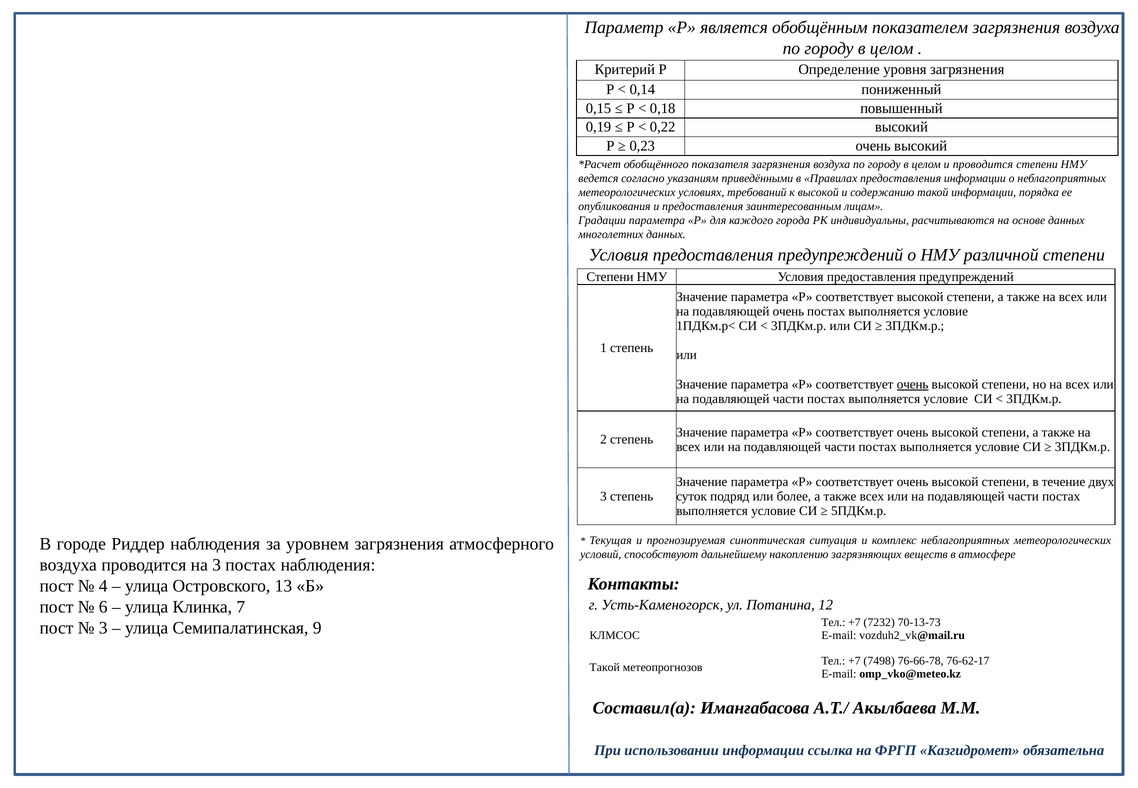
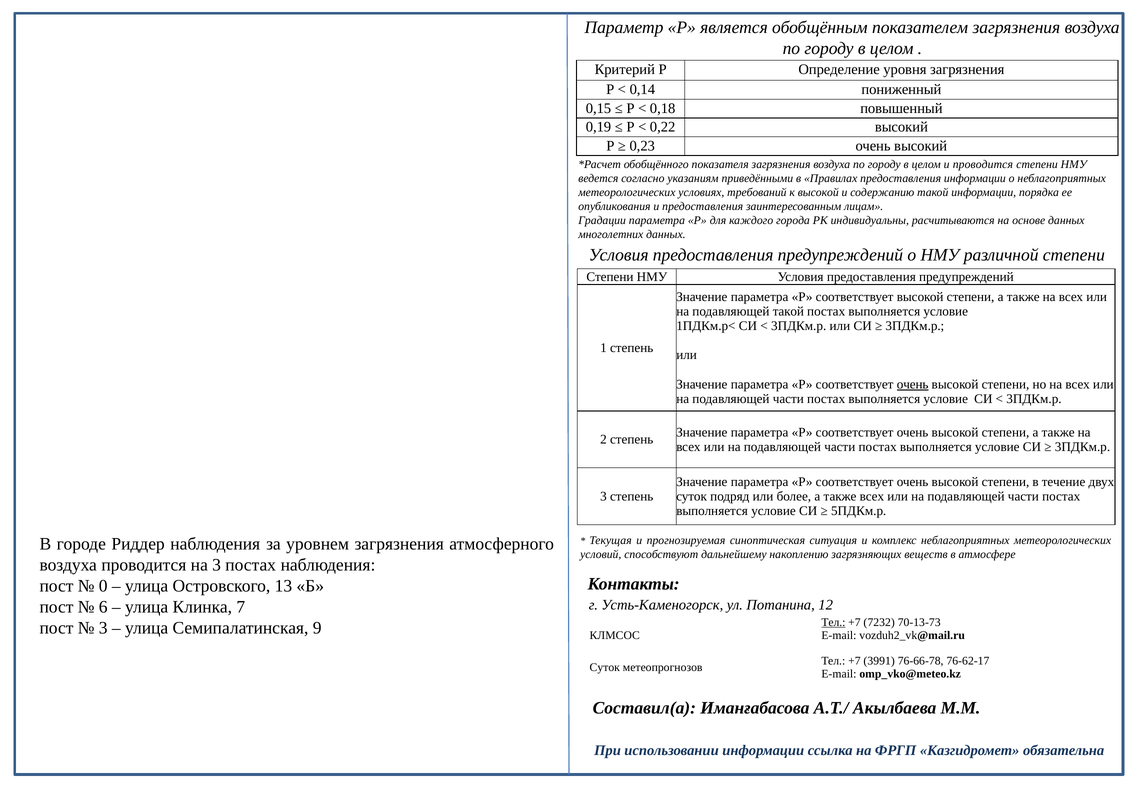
подавляющей очень: очень -> такой
4: 4 -> 0
Тел at (833, 622) underline: none -> present
7498: 7498 -> 3991
Такой at (605, 667): Такой -> Суток
